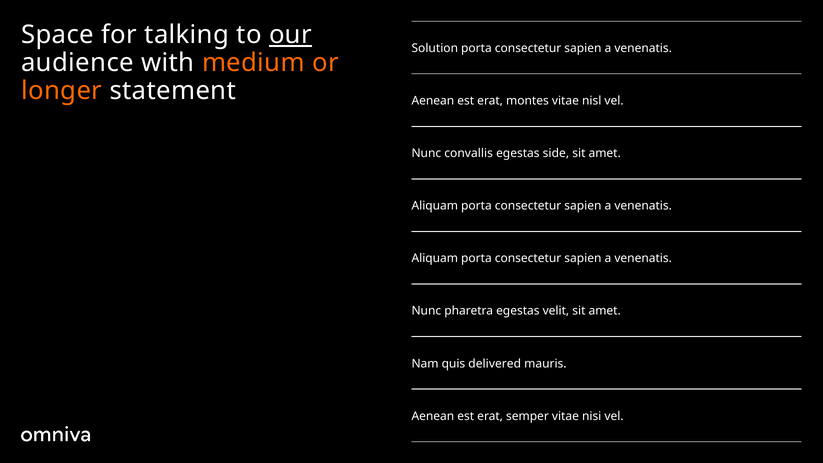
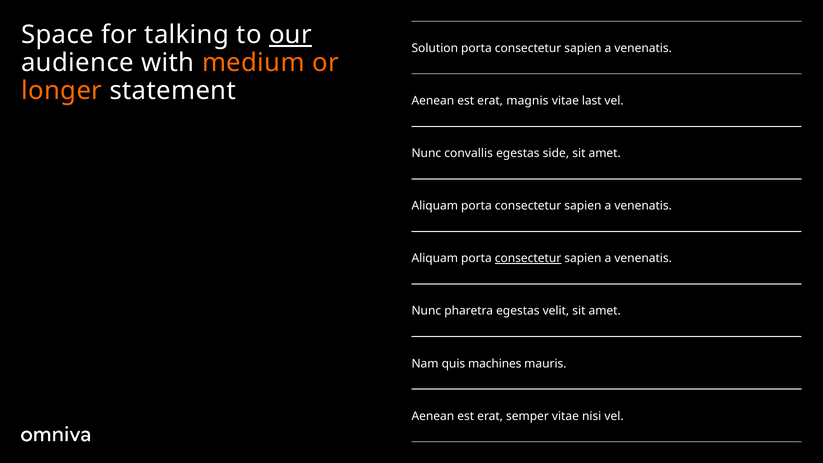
montes: montes -> magnis
nisl: nisl -> last
consectetur at (528, 258) underline: none -> present
delivered: delivered -> machines
